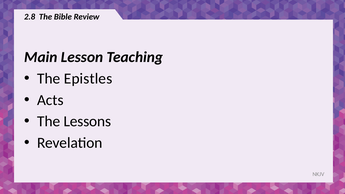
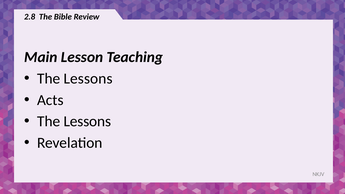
Epistles at (88, 79): Epistles -> Lessons
